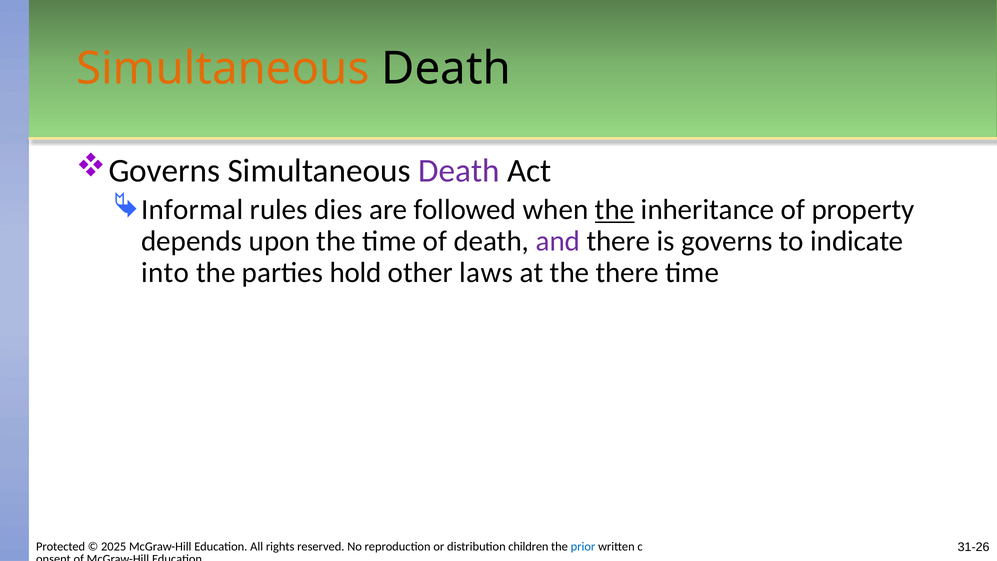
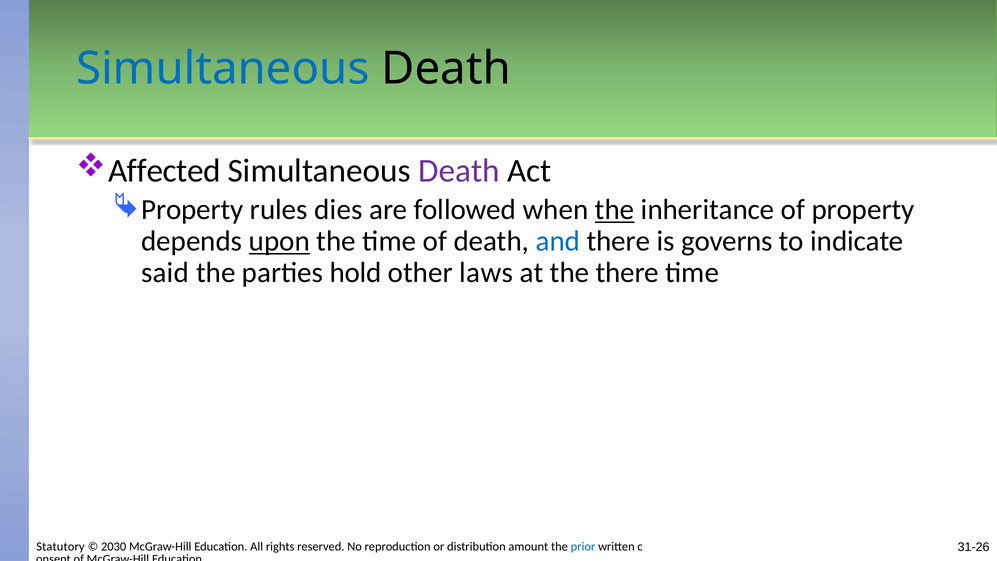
Simultaneous at (223, 69) colour: orange -> blue
Governs at (164, 171): Governs -> Affected
Informal at (192, 210): Informal -> Property
upon underline: none -> present
and colour: purple -> blue
into: into -> said
Protected: Protected -> Statutory
2025: 2025 -> 2030
children: children -> amount
